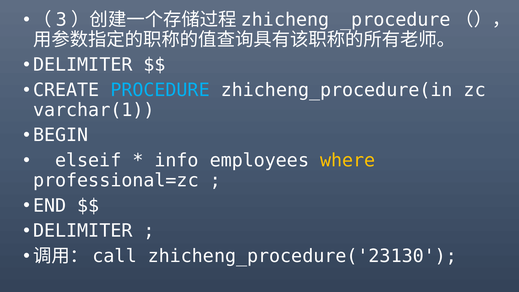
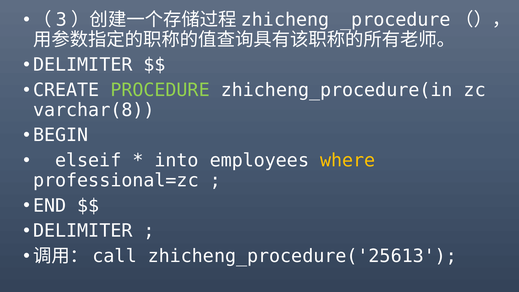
PROCEDURE colour: light blue -> light green
varchar(1: varchar(1 -> varchar(8
info: info -> into
zhicheng_procedure('23130: zhicheng_procedure('23130 -> zhicheng_procedure('25613
